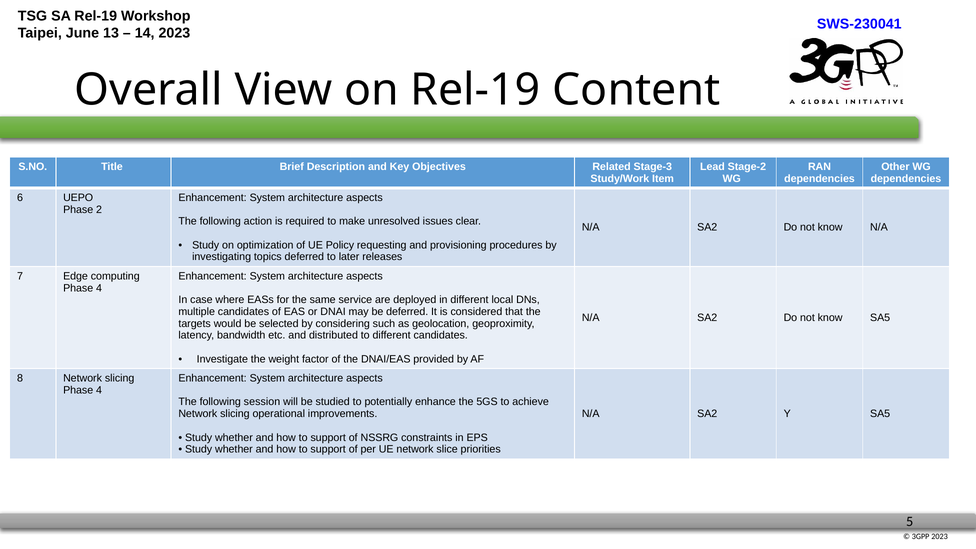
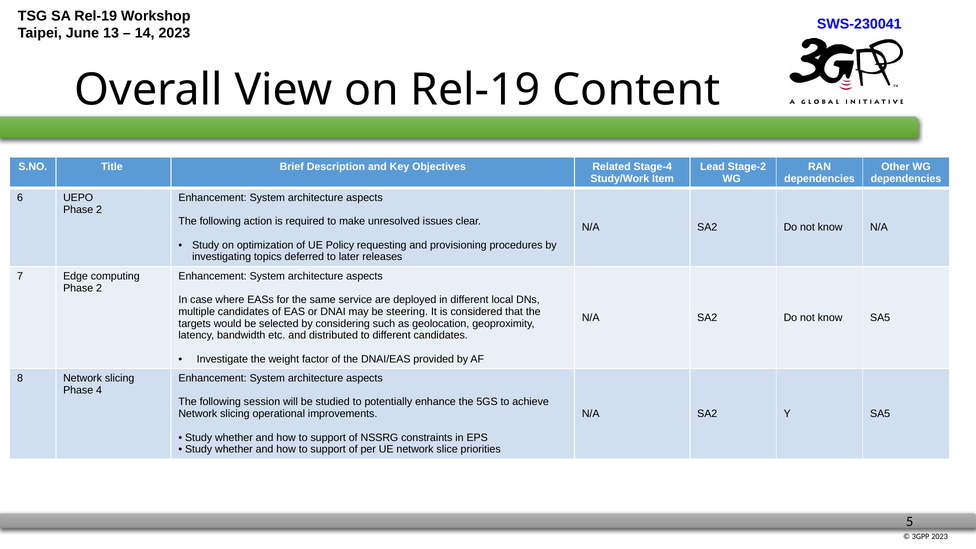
Stage-3: Stage-3 -> Stage-4
4 at (99, 288): 4 -> 2
be deferred: deferred -> steering
